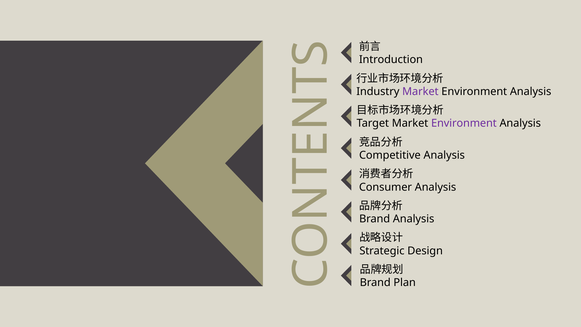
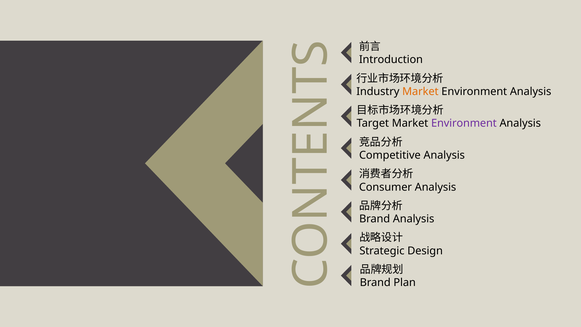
Market at (420, 91) colour: purple -> orange
